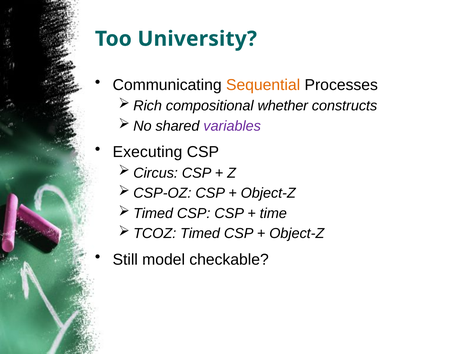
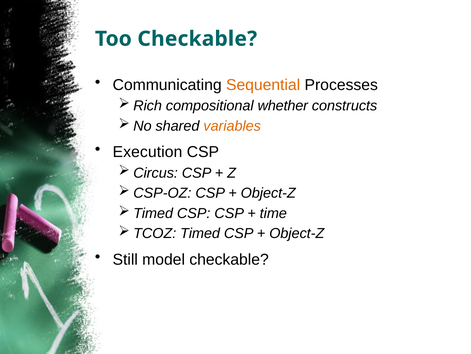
Too University: University -> Checkable
variables colour: purple -> orange
Executing: Executing -> Execution
